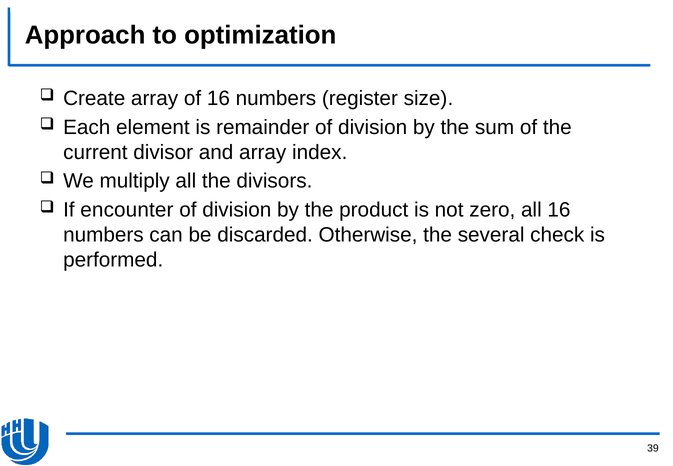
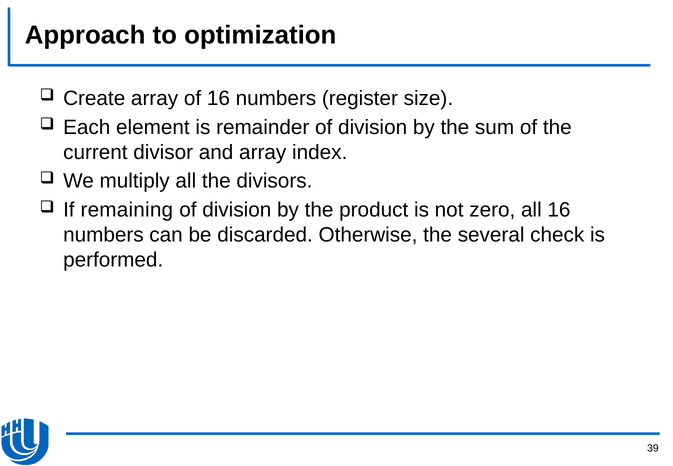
encounter: encounter -> remaining
